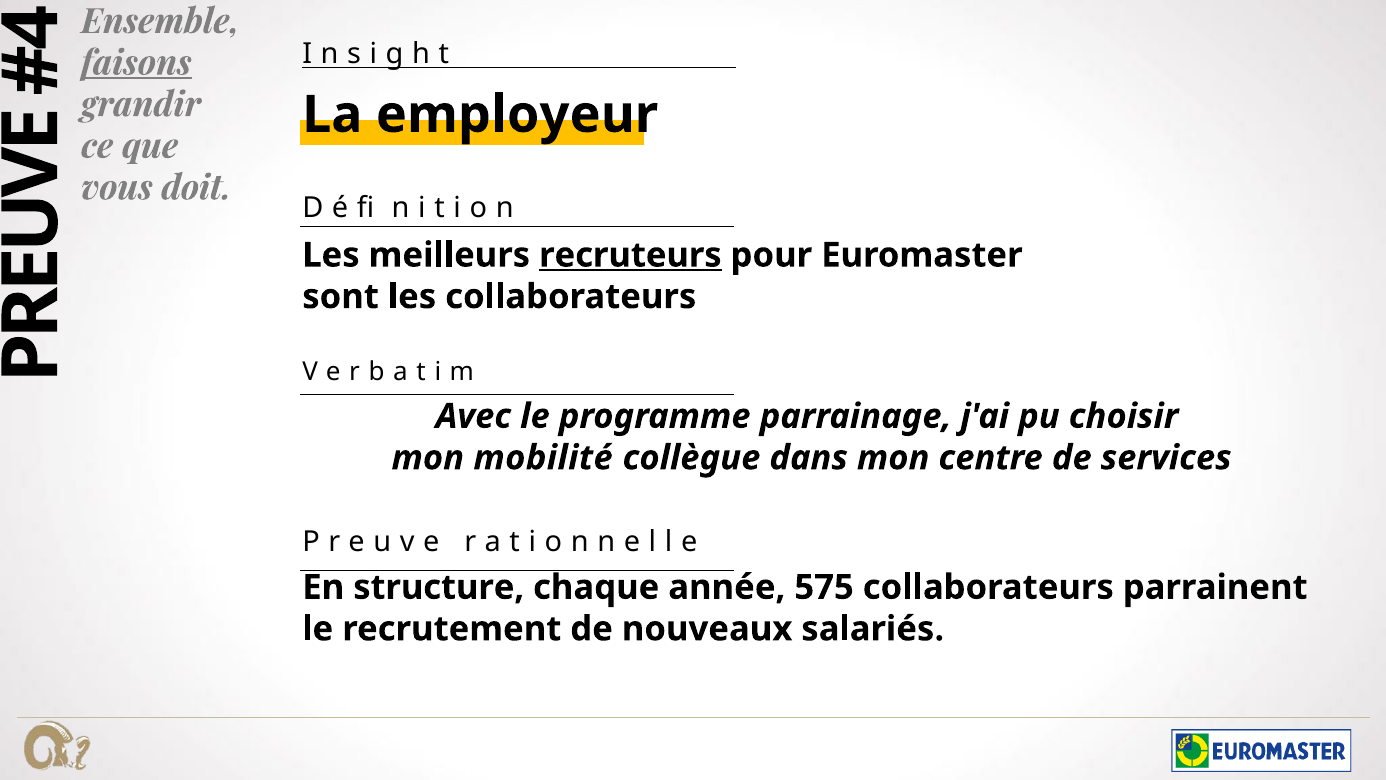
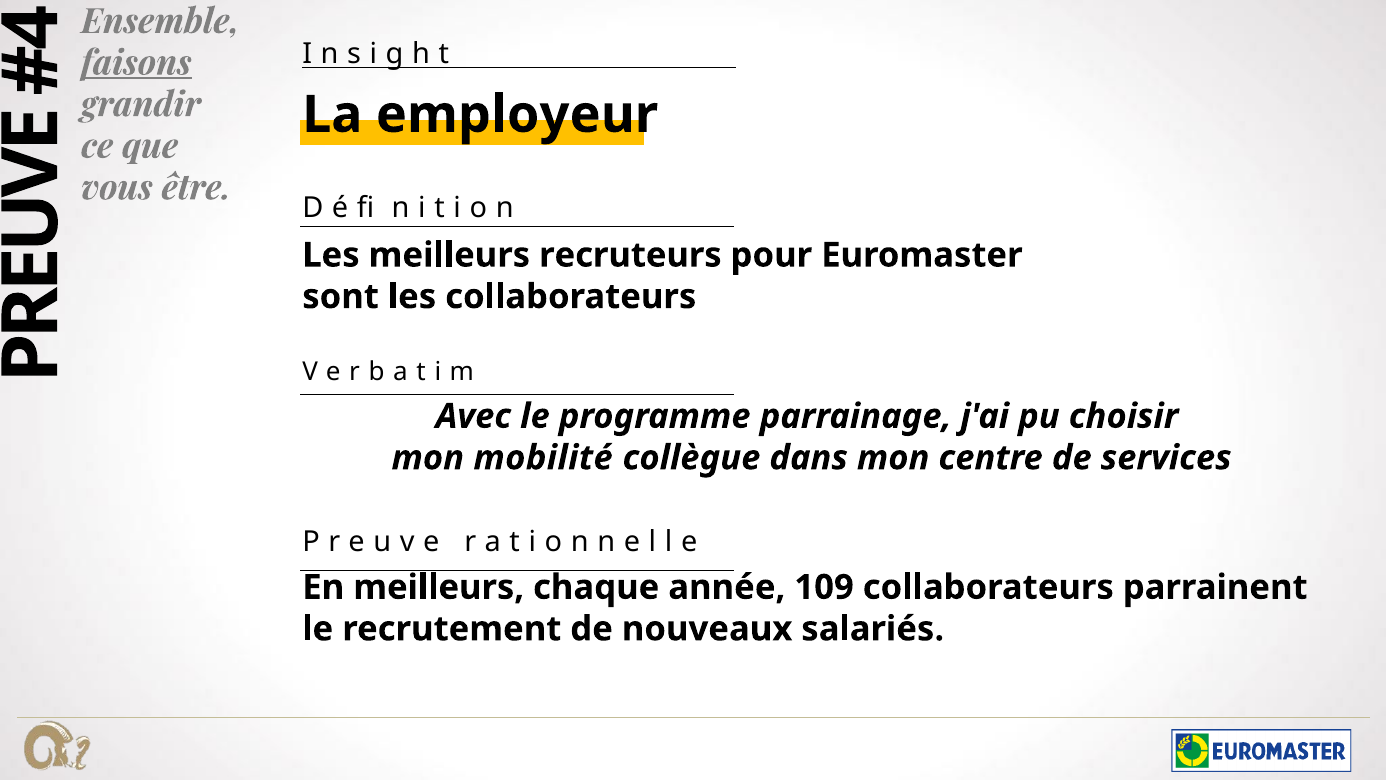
doit: doit -> être
recruteurs underline: present -> none
En structure: structure -> meilleurs
575: 575 -> 109
